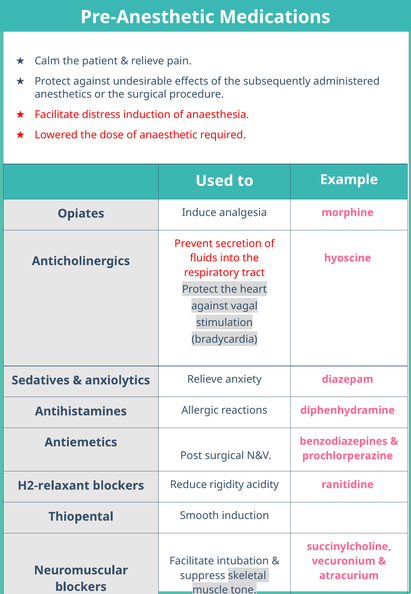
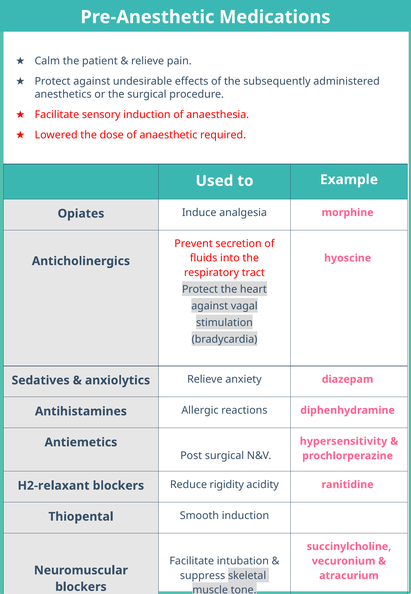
distress: distress -> sensory
benzodiazepines: benzodiazepines -> hypersensitivity
